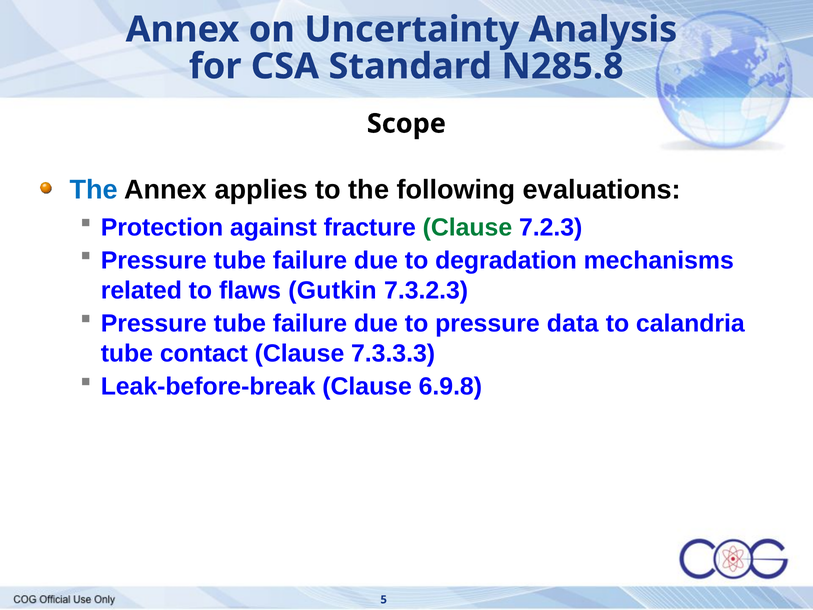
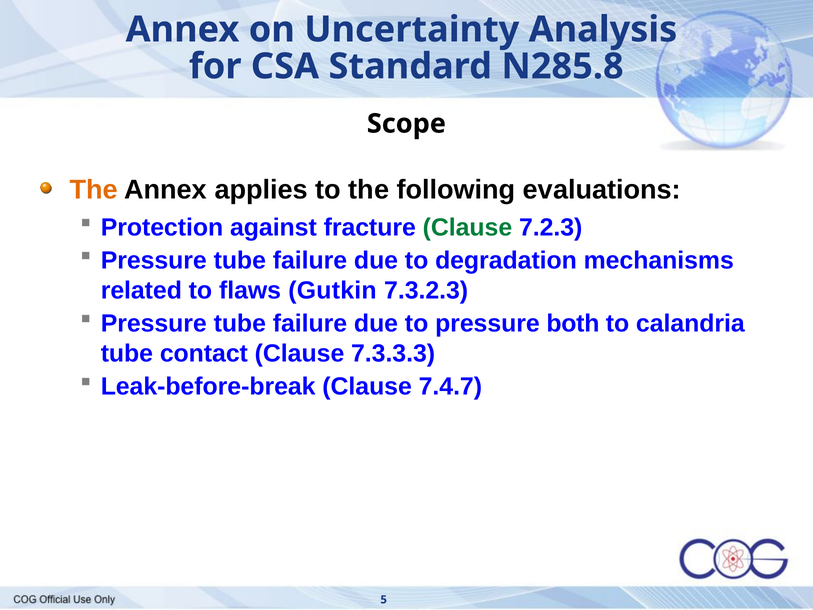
The at (94, 190) colour: blue -> orange
data: data -> both
6.9.8: 6.9.8 -> 7.4.7
